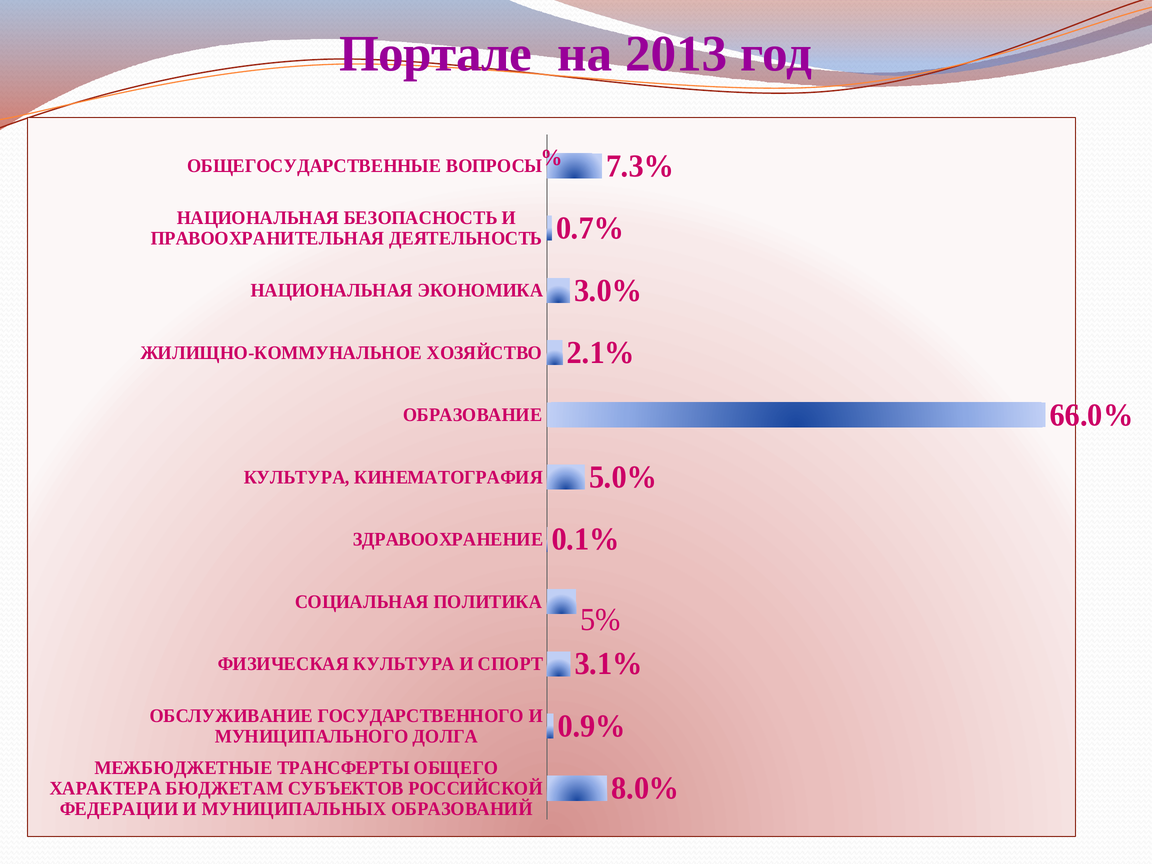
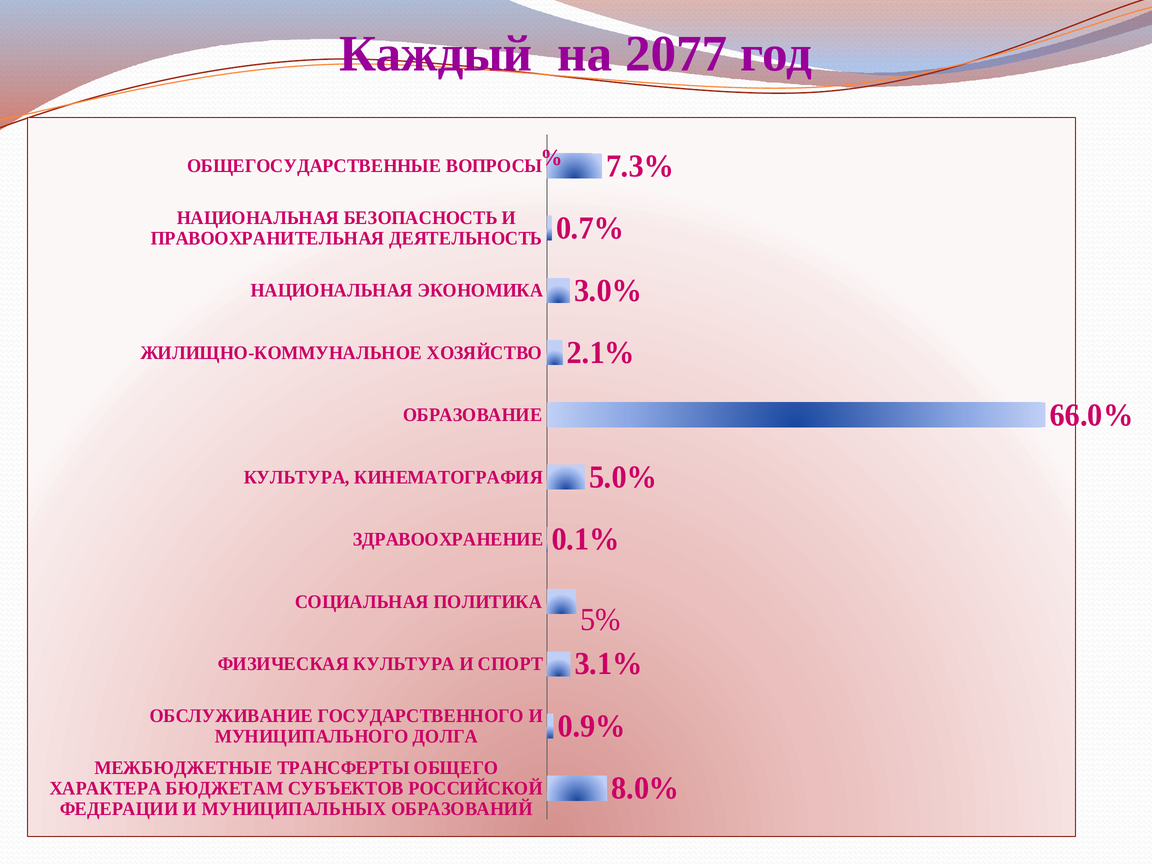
Портале: Портале -> Каждый
2013: 2013 -> 2077
